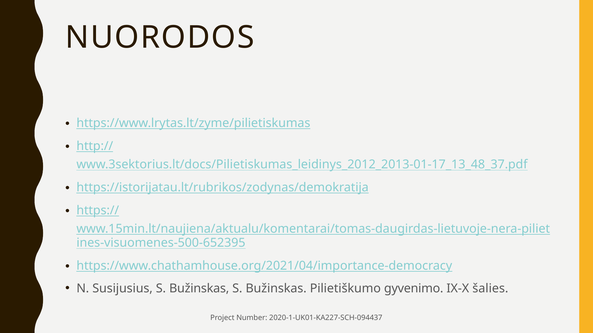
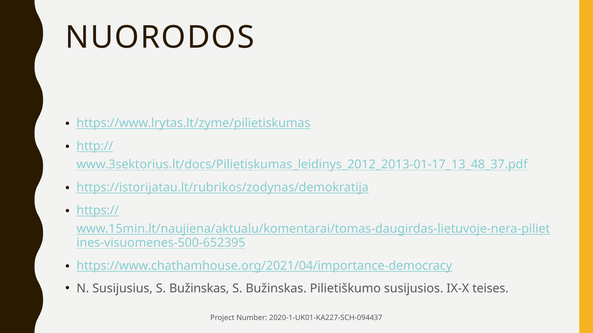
gyvenimo: gyvenimo -> susijusios
šalies: šalies -> teises
